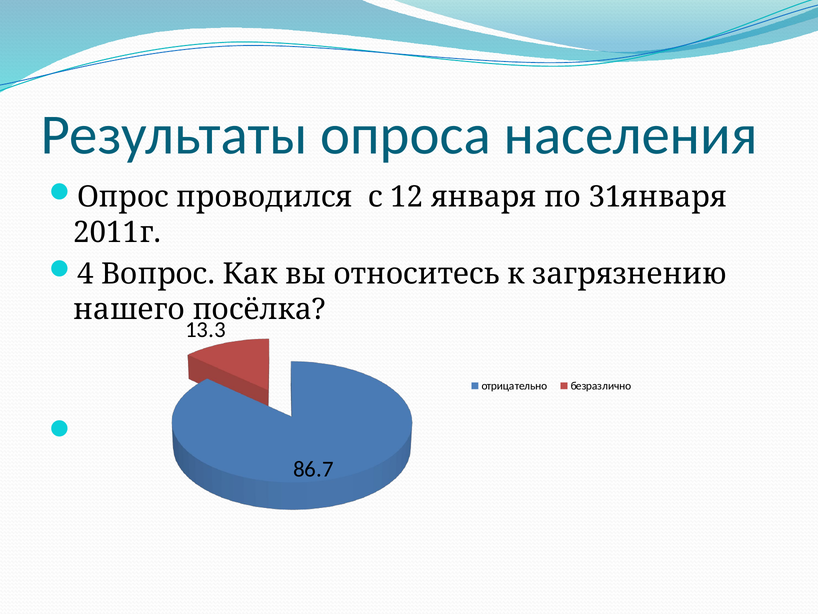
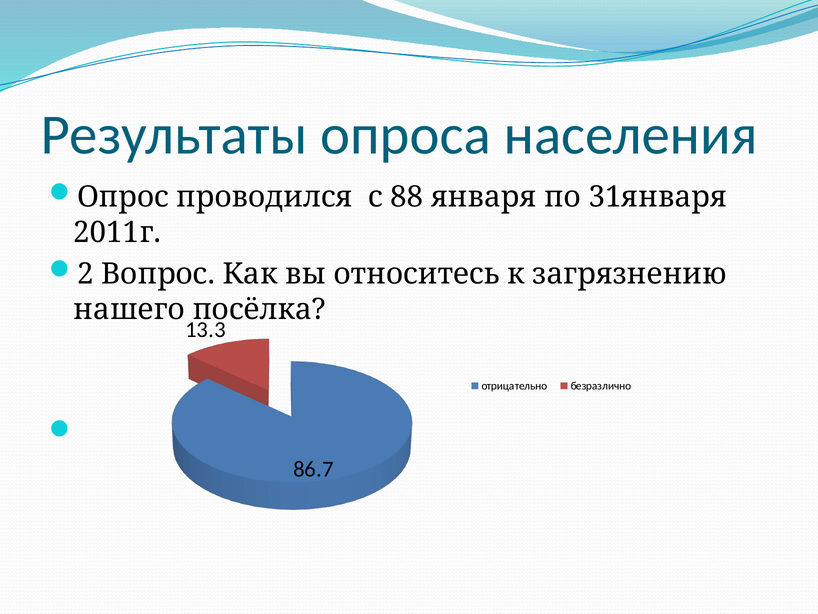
12: 12 -> 88
4: 4 -> 2
